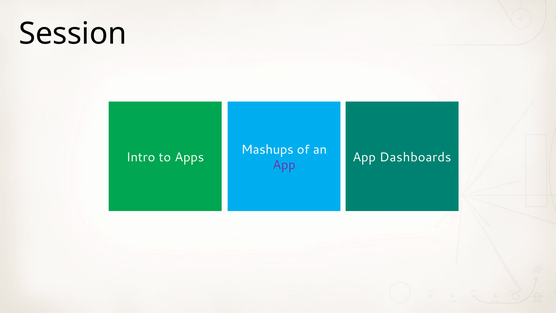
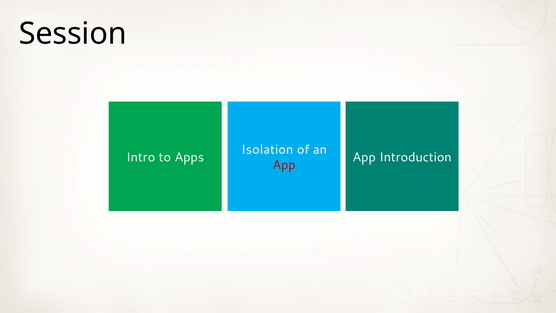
Mashups: Mashups -> Isolation
Dashboards: Dashboards -> Introduction
App at (284, 165) colour: purple -> red
